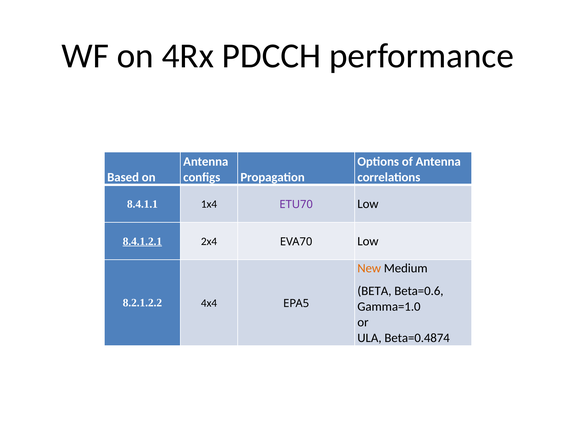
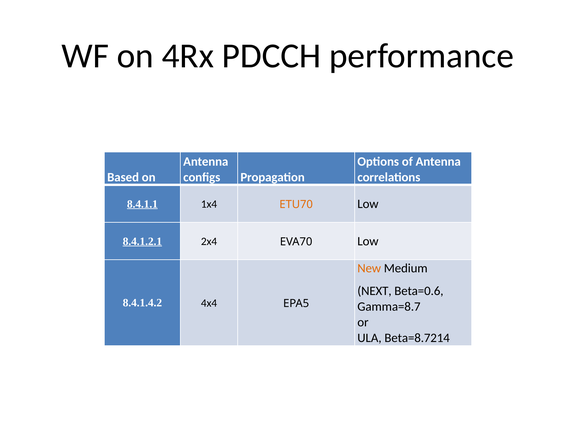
8.4.1.1 underline: none -> present
ETU70 colour: purple -> orange
BETA: BETA -> NEXT
8.2.1.2.2: 8.2.1.2.2 -> 8.4.1.4.2
Gamma=1.0: Gamma=1.0 -> Gamma=8.7
Beta=0.4874: Beta=0.4874 -> Beta=8.7214
